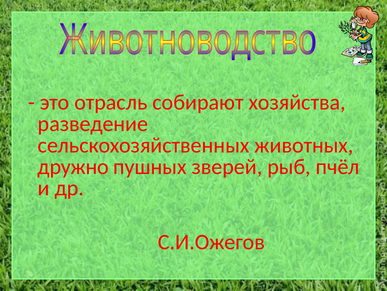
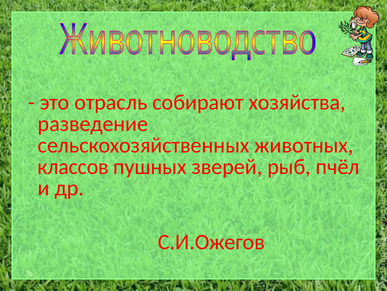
дружно: дружно -> классов
